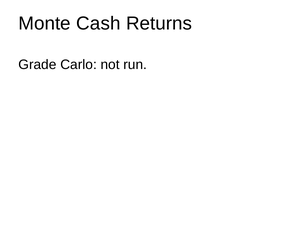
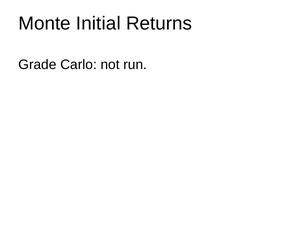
Cash: Cash -> Initial
